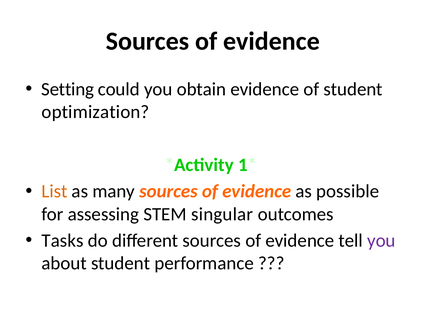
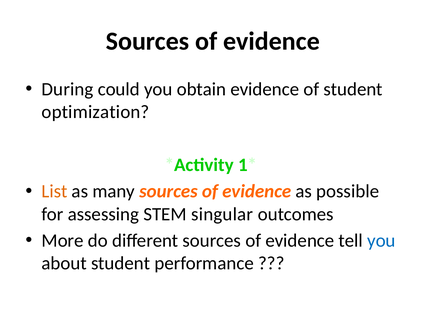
Setting: Setting -> During
Tasks: Tasks -> More
you at (381, 241) colour: purple -> blue
